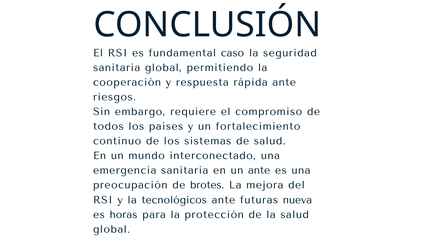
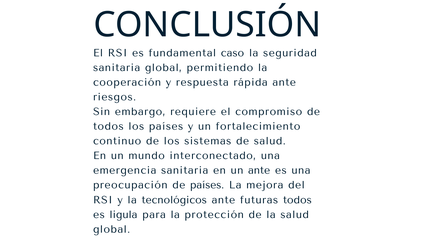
de brotes: brotes -> países
futuras nueva: nueva -> todos
horas: horas -> ligula
